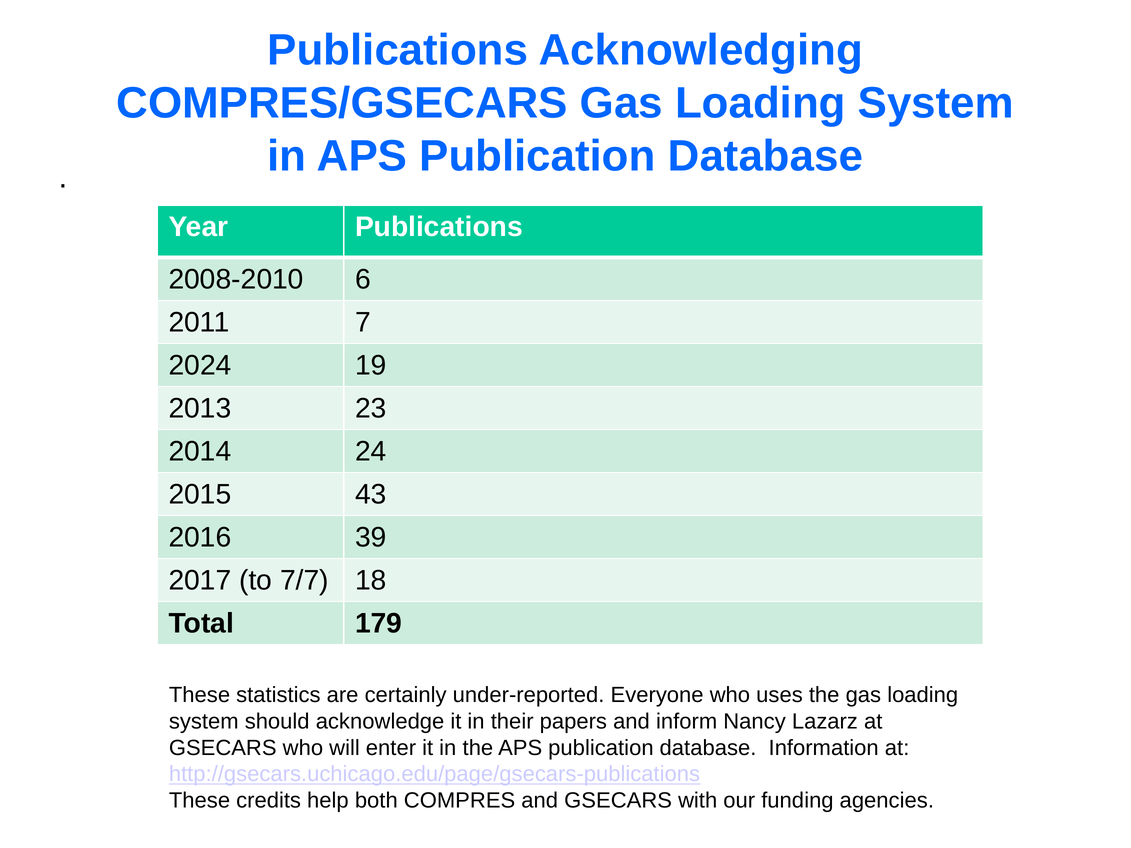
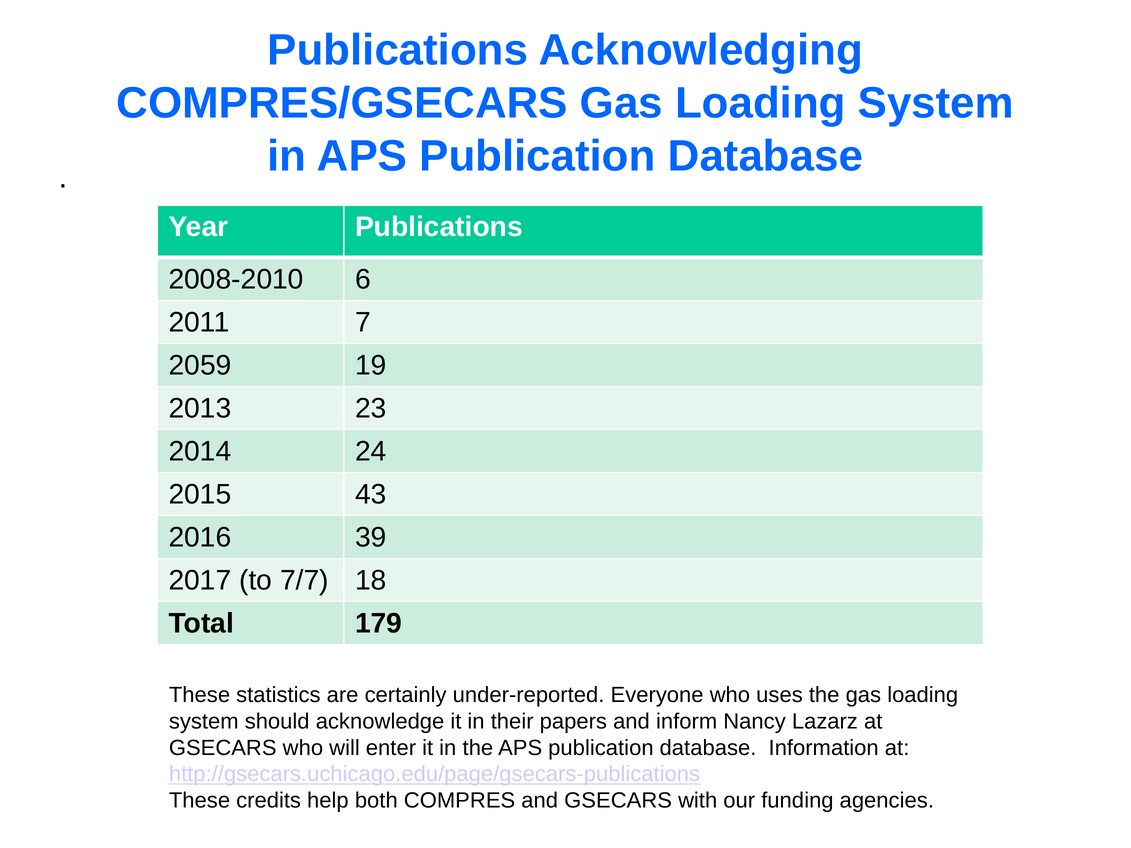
2024: 2024 -> 2059
